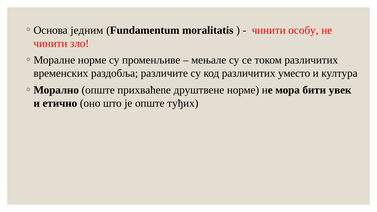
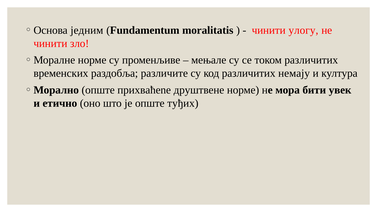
особу: особу -> улогу
уместо: уместо -> немају
